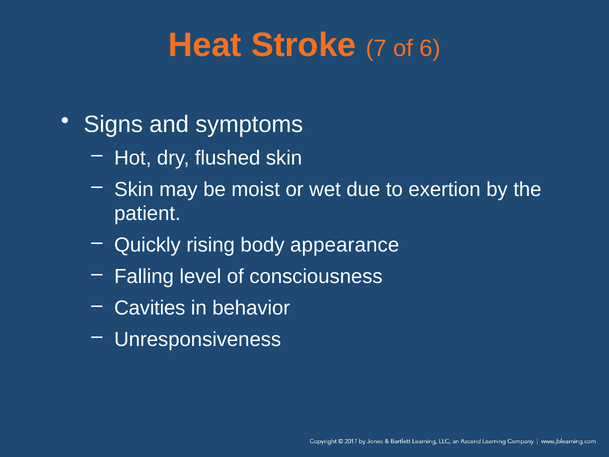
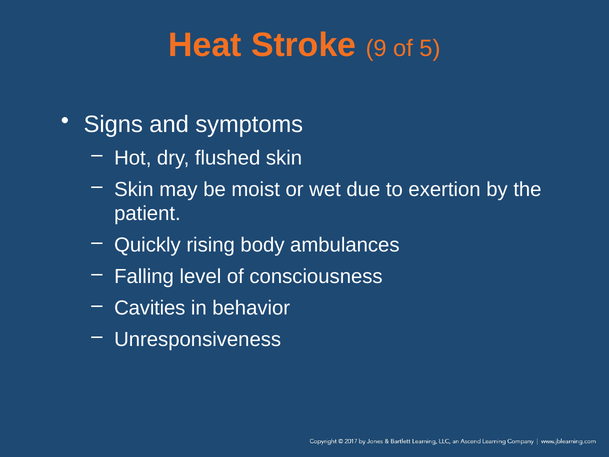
7: 7 -> 9
6: 6 -> 5
appearance: appearance -> ambulances
